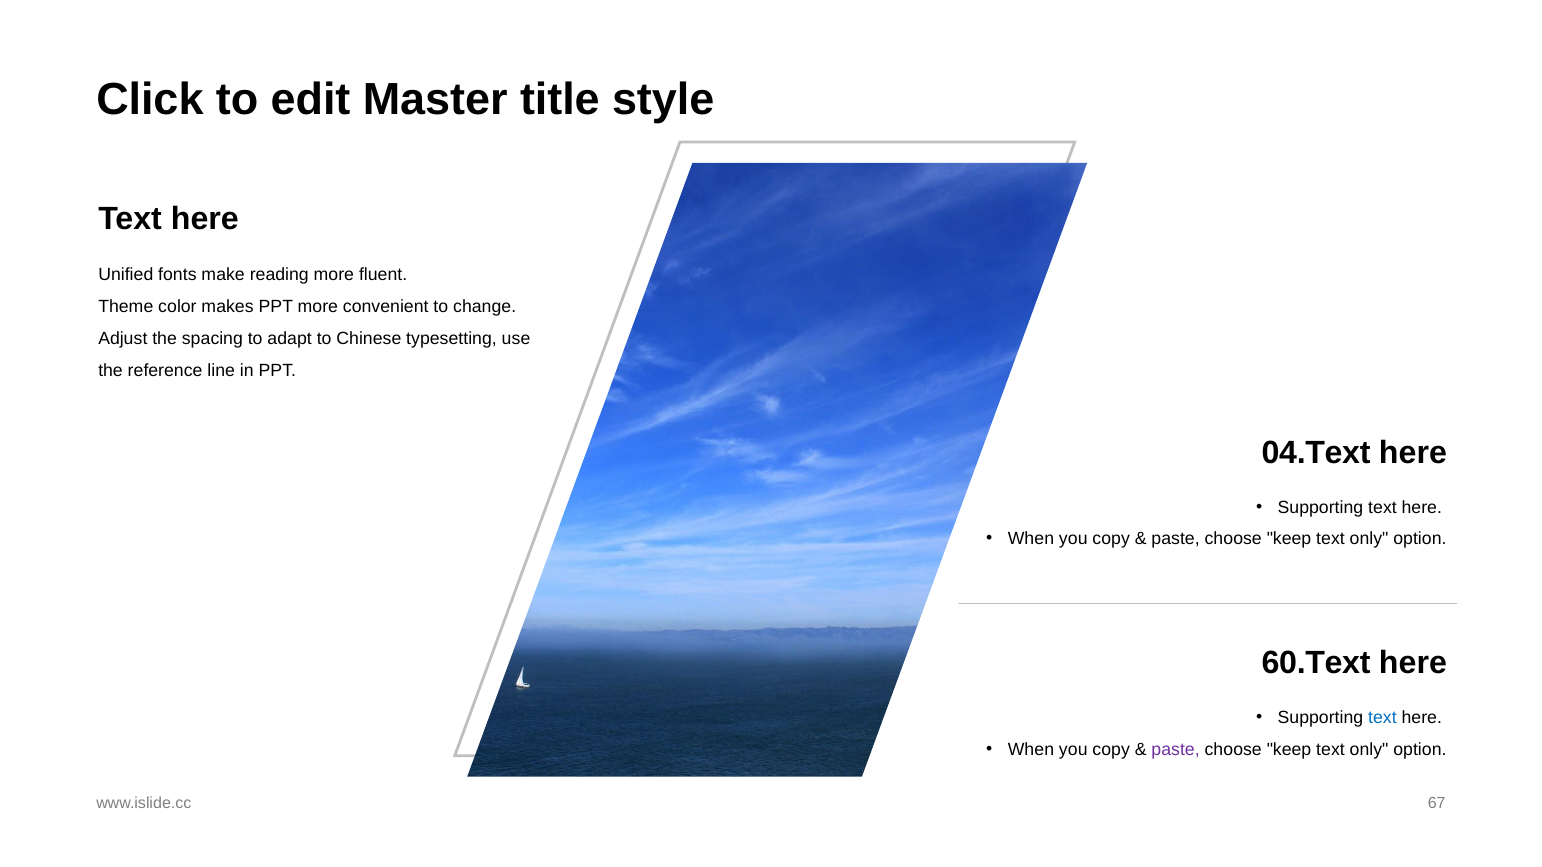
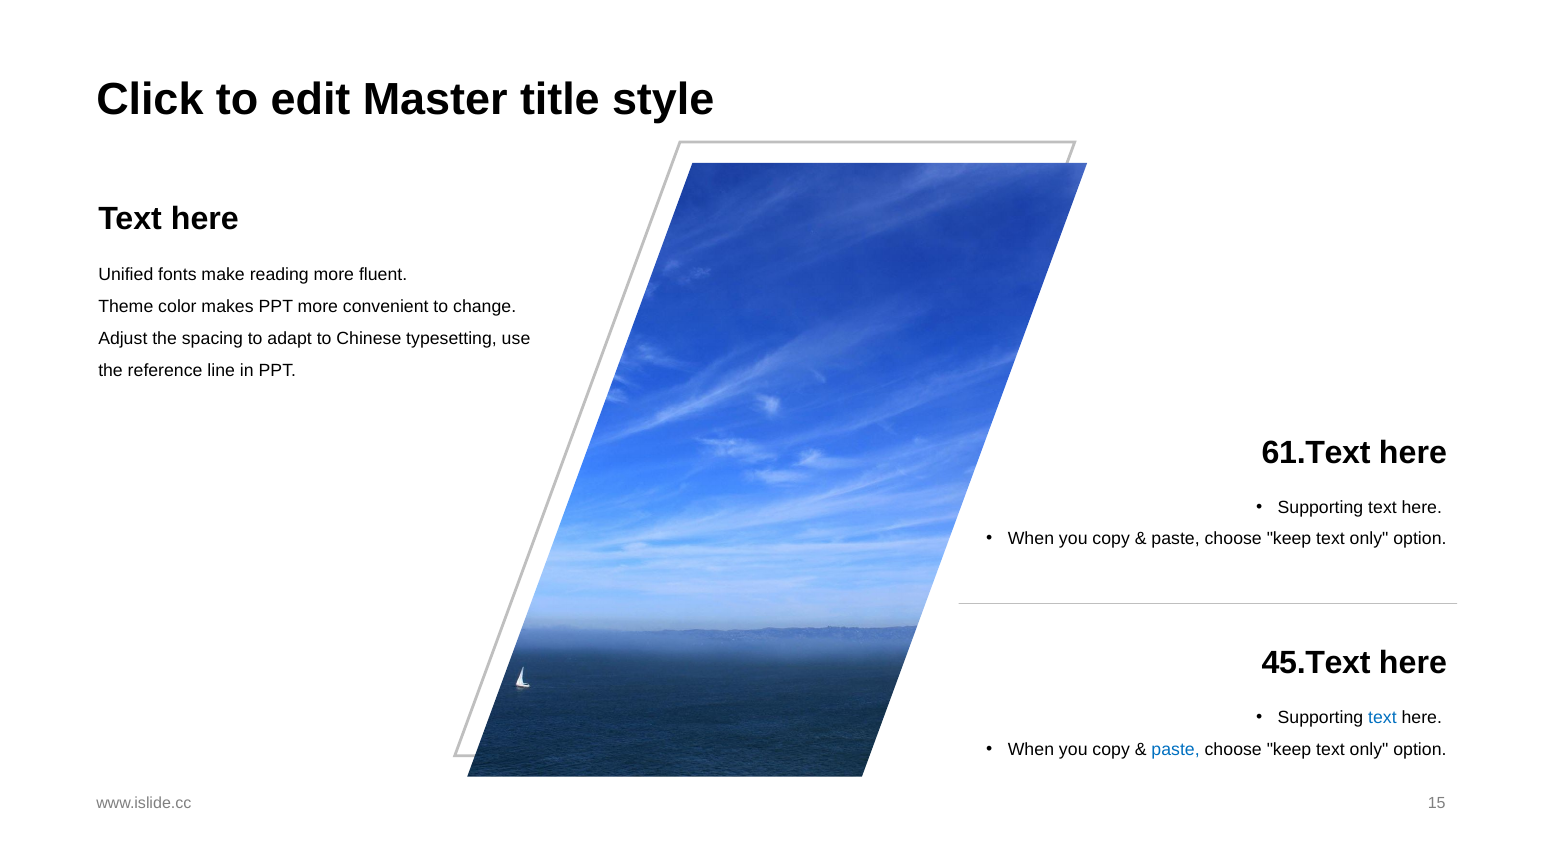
04.Text: 04.Text -> 61.Text
60.Text: 60.Text -> 45.Text
paste at (1176, 750) colour: purple -> blue
67: 67 -> 15
